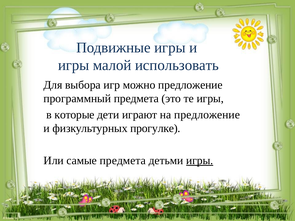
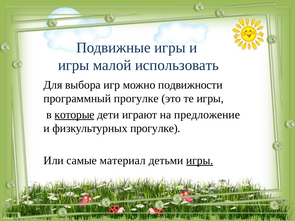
можно предложение: предложение -> подвижности
программный предмета: предмета -> прогулке
которые underline: none -> present
самые предмета: предмета -> материал
